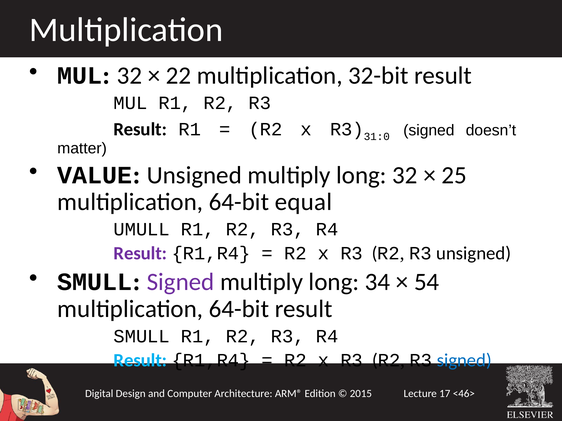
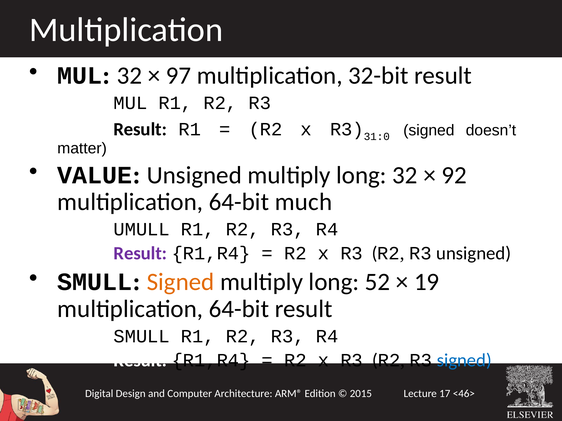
22: 22 -> 97
25: 25 -> 92
equal: equal -> much
Signed at (181, 282) colour: purple -> orange
34: 34 -> 52
54: 54 -> 19
Result at (140, 361) colour: light blue -> white
